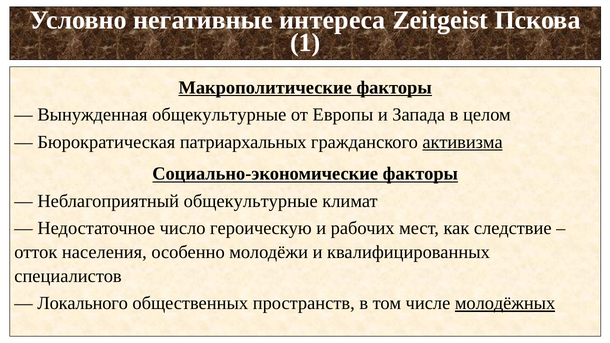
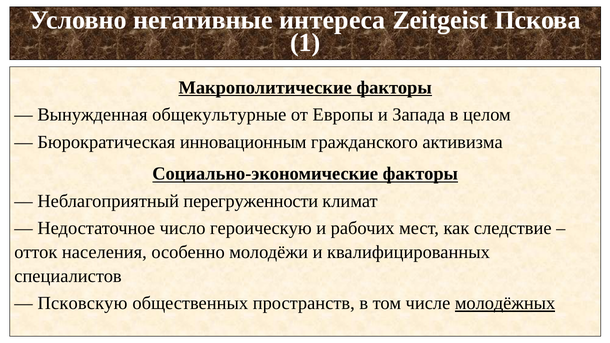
патриархальных: патриархальных -> инновационным
активизма underline: present -> none
Неблагоприятный общекультурные: общекультурные -> перегруженности
Локального: Локального -> Псковскую
